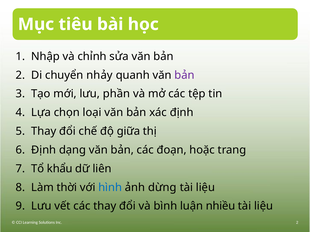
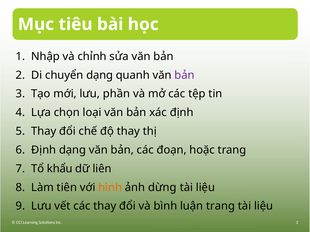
chuyển nhảy: nhảy -> dạng
độ giữa: giữa -> thay
thời: thời -> tiên
hình colour: blue -> orange
luận nhiều: nhiều -> trang
